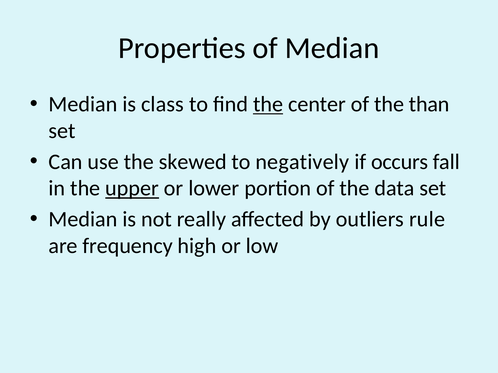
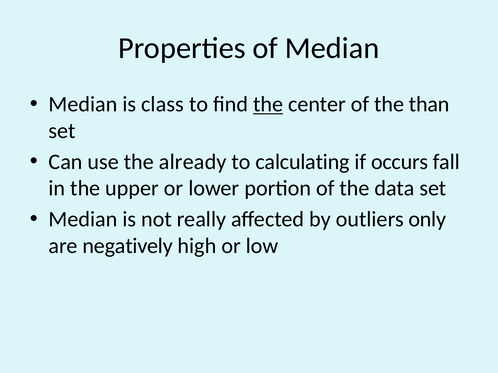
skewed: skewed -> already
negatively: negatively -> calculating
upper underline: present -> none
rule: rule -> only
frequency: frequency -> negatively
